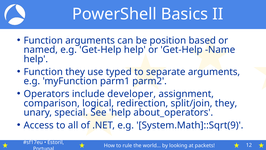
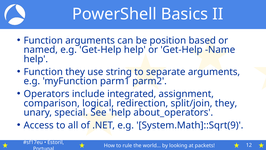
typed: typed -> string
developer: developer -> integrated
